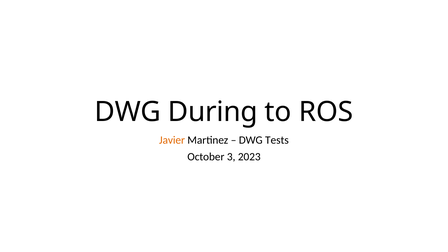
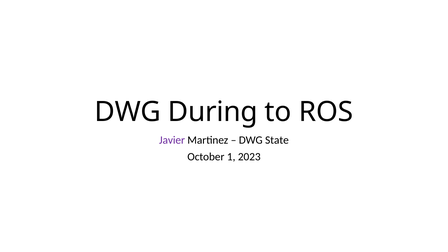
Javier colour: orange -> purple
Tests: Tests -> State
3: 3 -> 1
